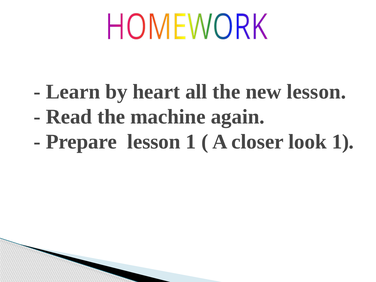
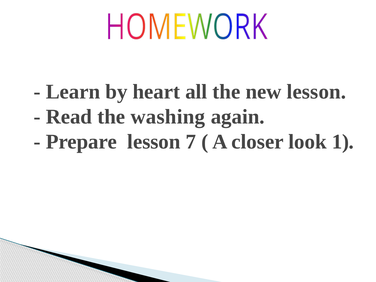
machine: machine -> washing
lesson 1: 1 -> 7
